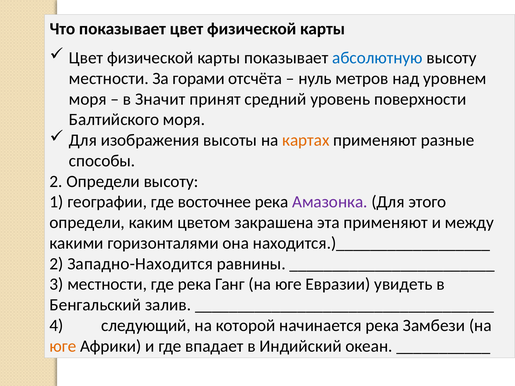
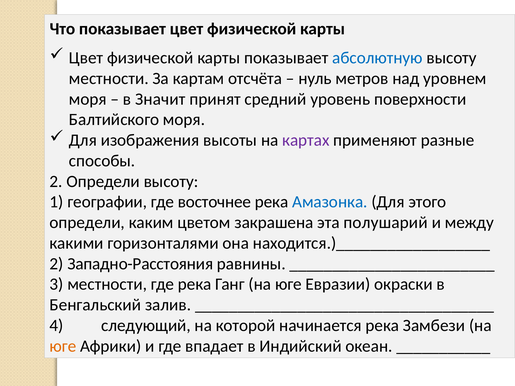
горами: горами -> картам
картах colour: orange -> purple
Амазонка colour: purple -> blue
эта применяют: применяют -> полушарий
Западно-Находится: Западно-Находится -> Западно-Расстояния
увидеть: увидеть -> окраски
